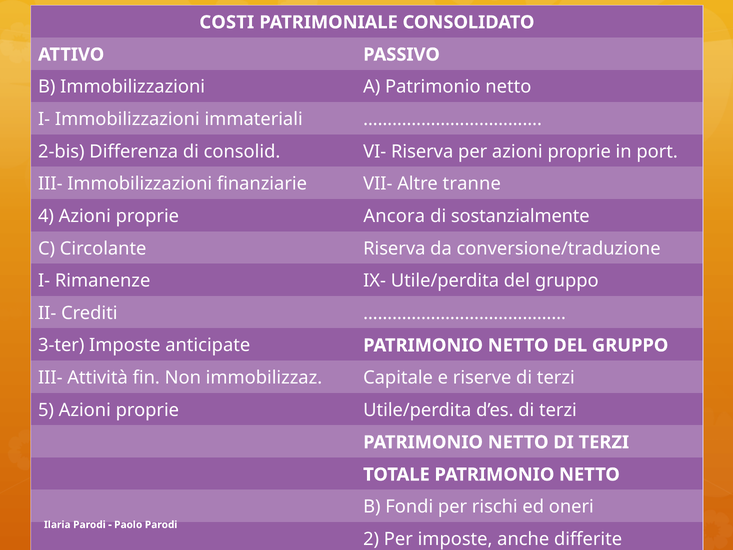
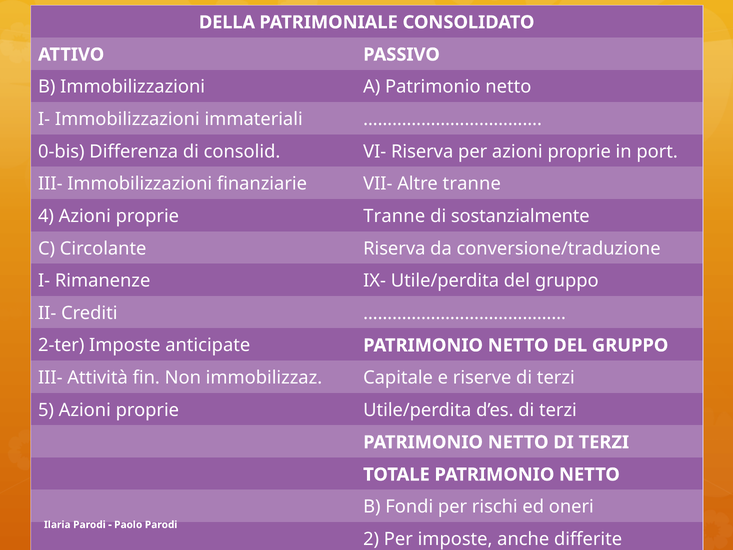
COSTI: COSTI -> DELLA
2-bis at (61, 151): 2-bis -> 0-bis
proprie Ancora: Ancora -> Tranne
3-ter: 3-ter -> 2-ter
